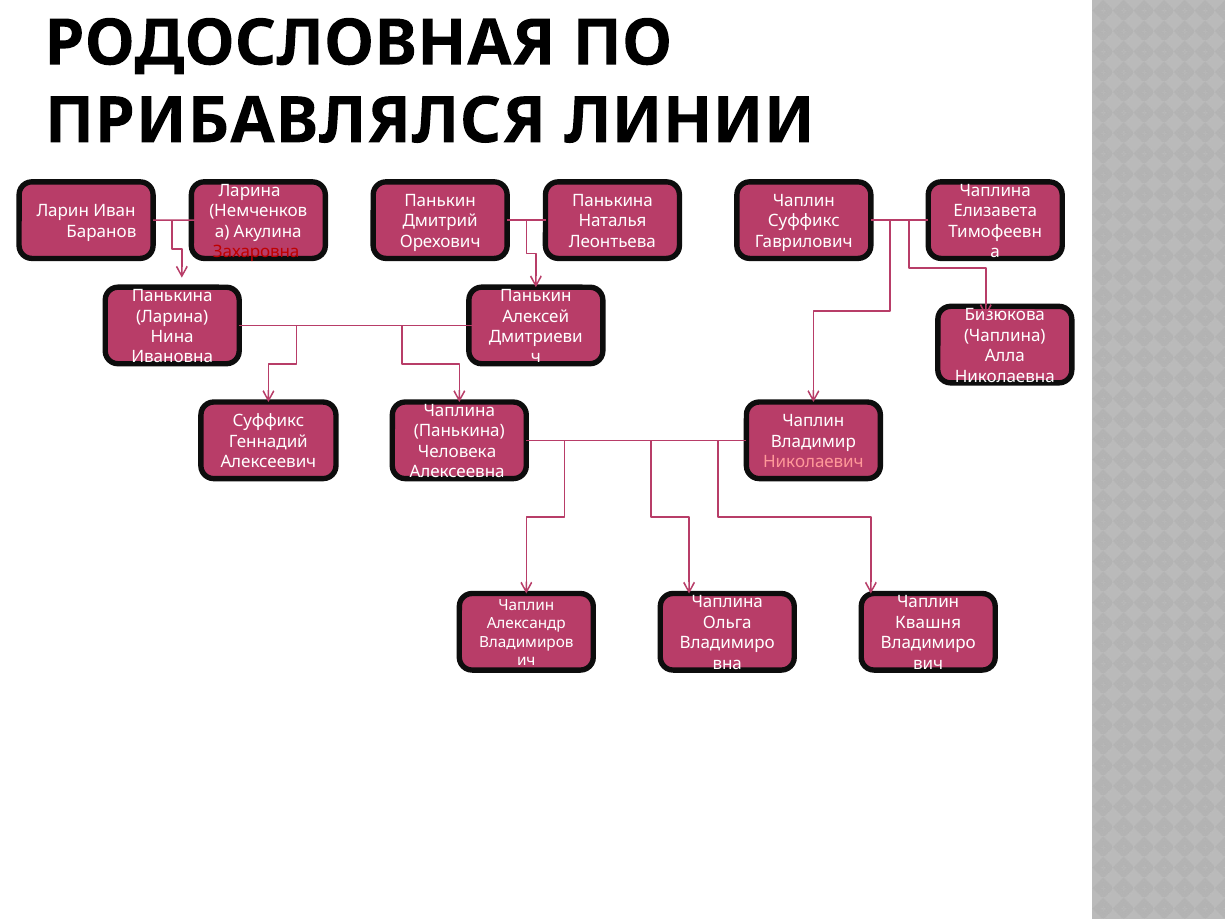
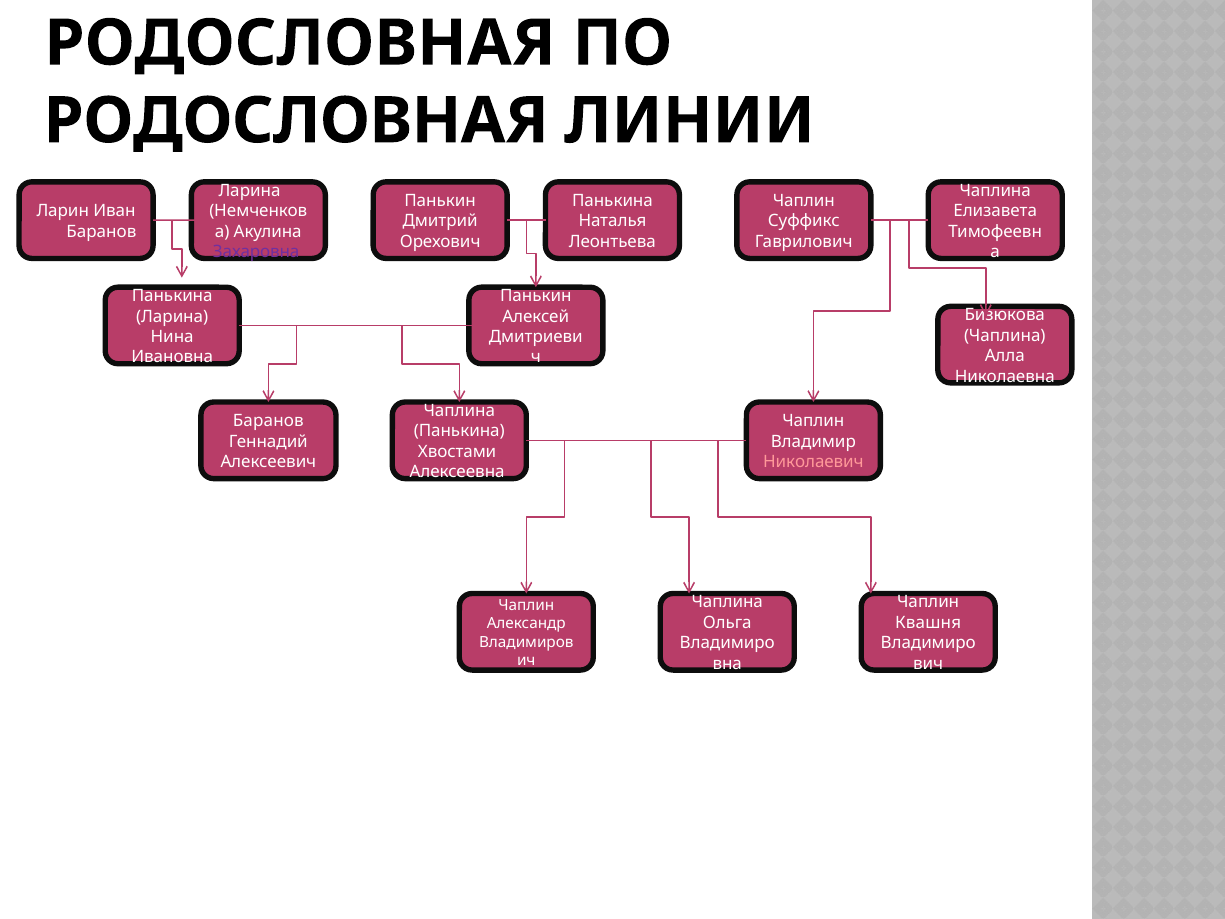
ПРИБАВЛЯЛСЯ at (296, 121): ПРИБАВЛЯЛСЯ -> РОДОСЛОВНАЯ
Захаровна colour: red -> purple
Суффикс at (269, 421): Суффикс -> Баранов
Человека: Человека -> Хвостами
